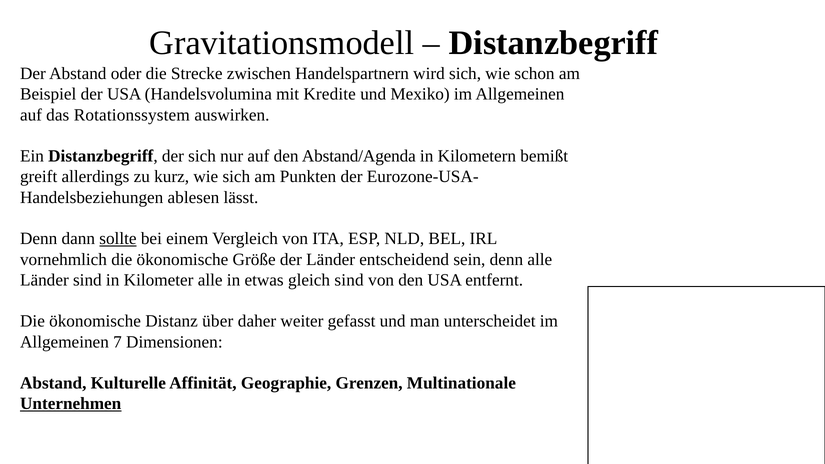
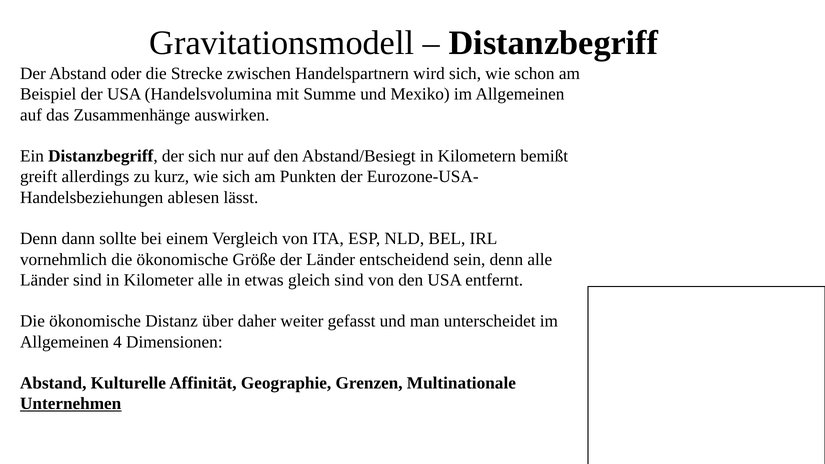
Kredite: Kredite -> Summe
Rotationssystem: Rotationssystem -> Zusammenhänge
Abstand/Agenda: Abstand/Agenda -> Abstand/Besiegt
sollte underline: present -> none
7: 7 -> 4
